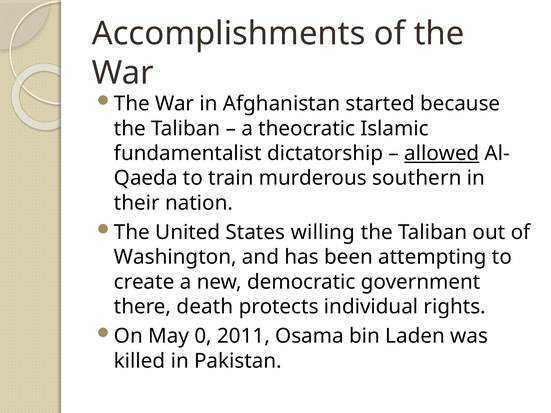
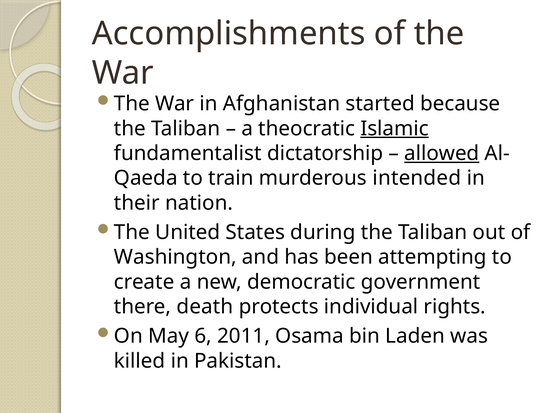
Islamic underline: none -> present
southern: southern -> intended
willing: willing -> during
0: 0 -> 6
